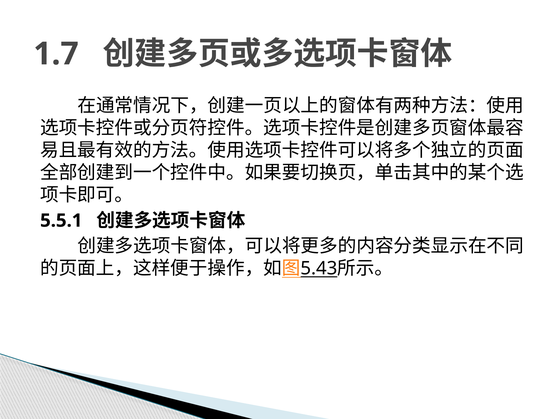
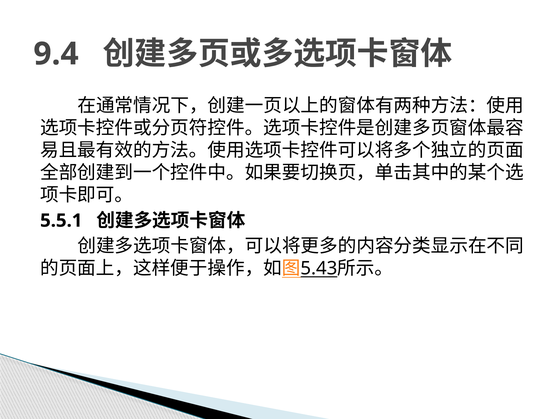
1.7: 1.7 -> 9.4
